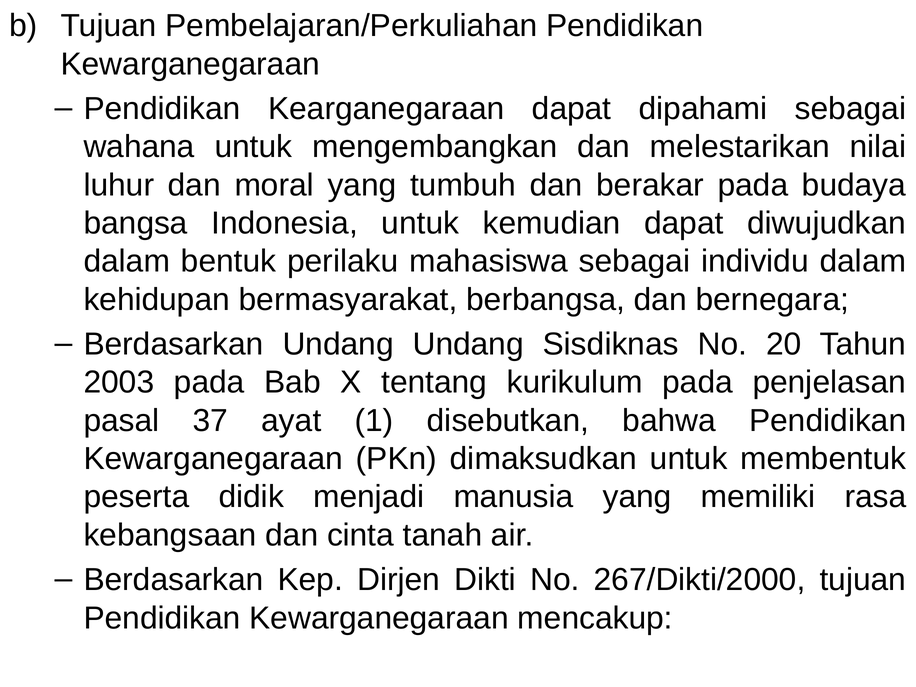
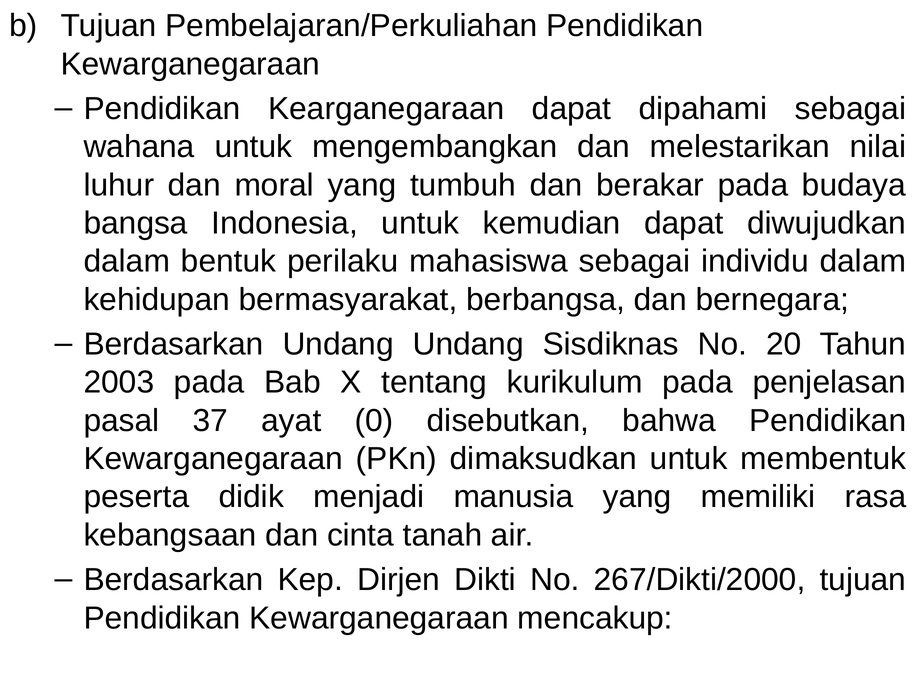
1: 1 -> 0
